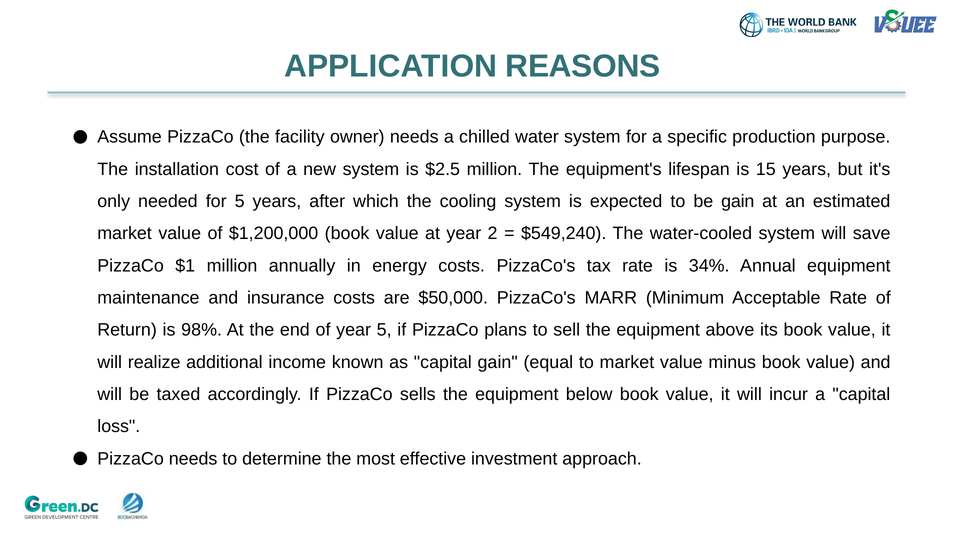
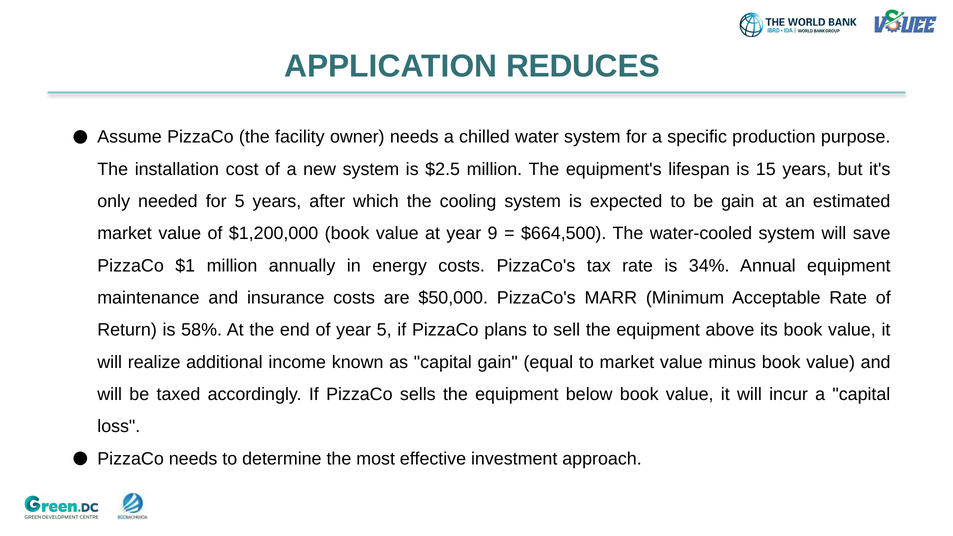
REASONS: REASONS -> REDUCES
2: 2 -> 9
$549,240: $549,240 -> $664,500
98%: 98% -> 58%
